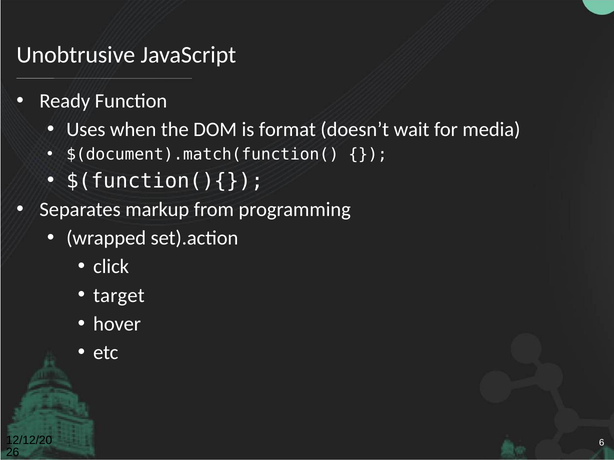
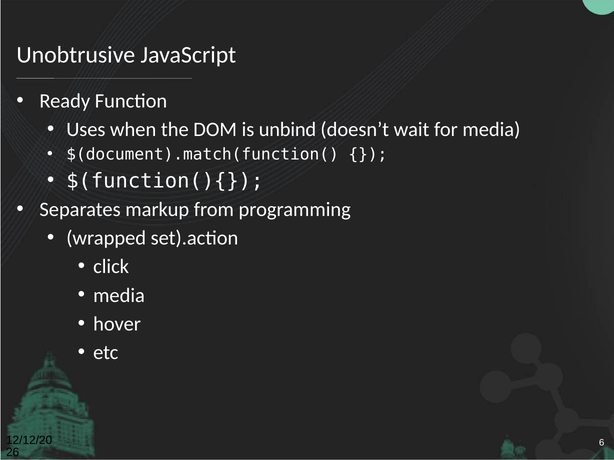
format: format -> unbind
target at (119, 296): target -> media
